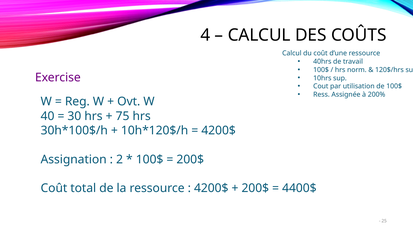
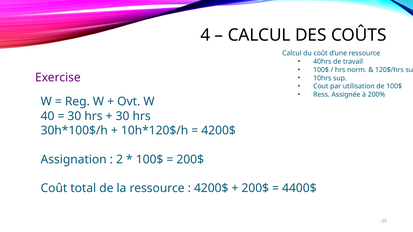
75 at (123, 116): 75 -> 30
